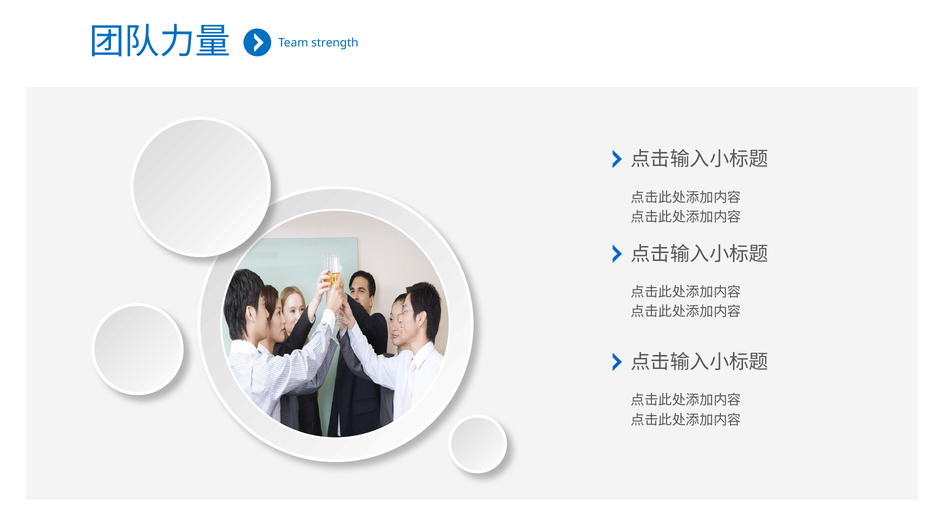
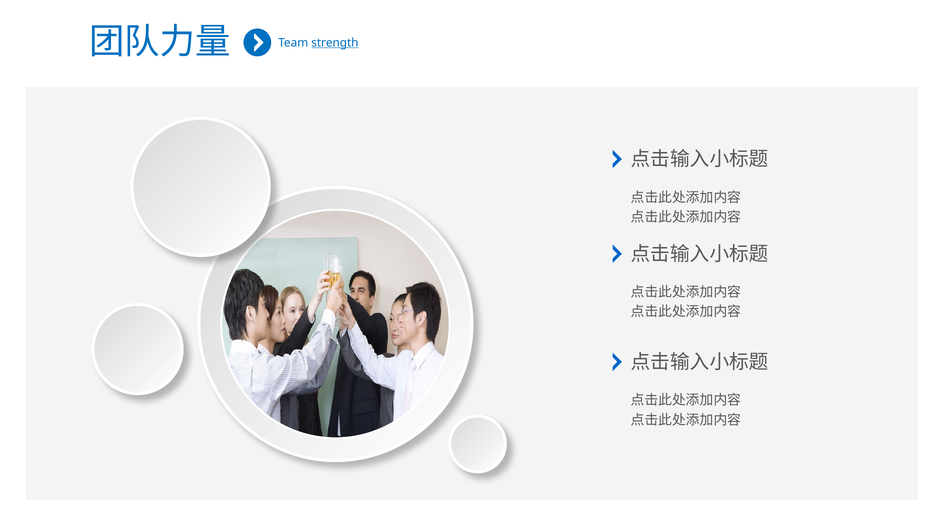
strength underline: none -> present
